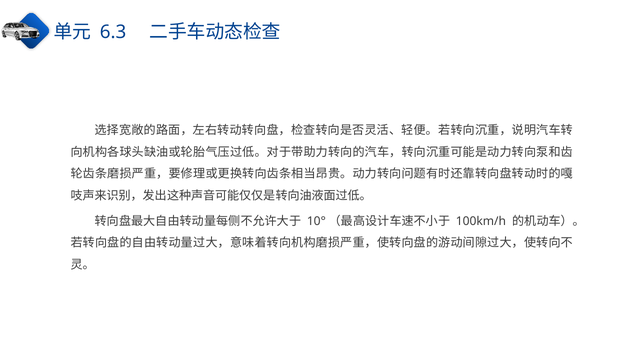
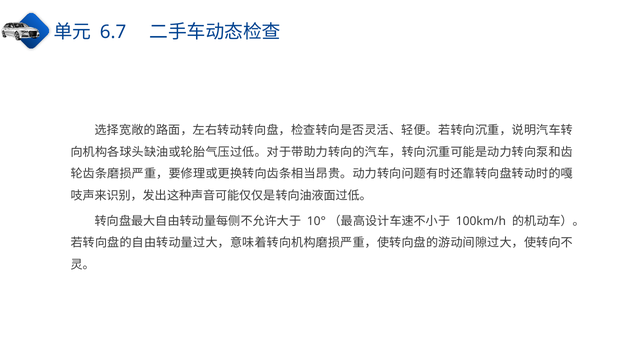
6.3: 6.3 -> 6.7
